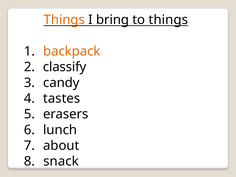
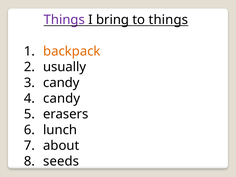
Things at (64, 20) colour: orange -> purple
classify: classify -> usually
tastes at (62, 98): tastes -> candy
snack: snack -> seeds
